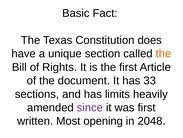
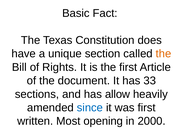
limits: limits -> allow
since colour: purple -> blue
2048: 2048 -> 2000
